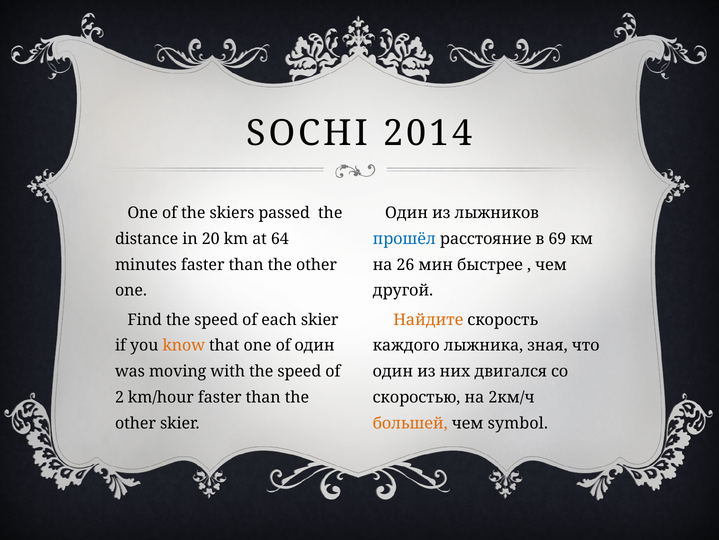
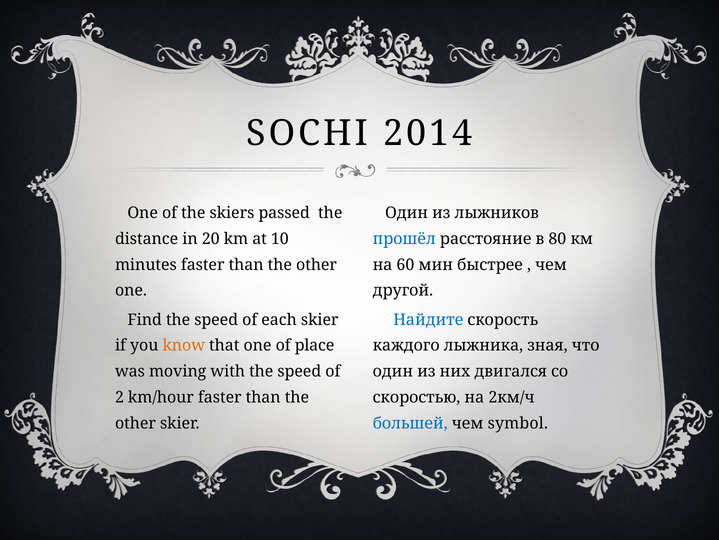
64: 64 -> 10
69: 69 -> 80
26: 26 -> 60
Найдите colour: orange -> blue
of один: один -> place
большей colour: orange -> blue
